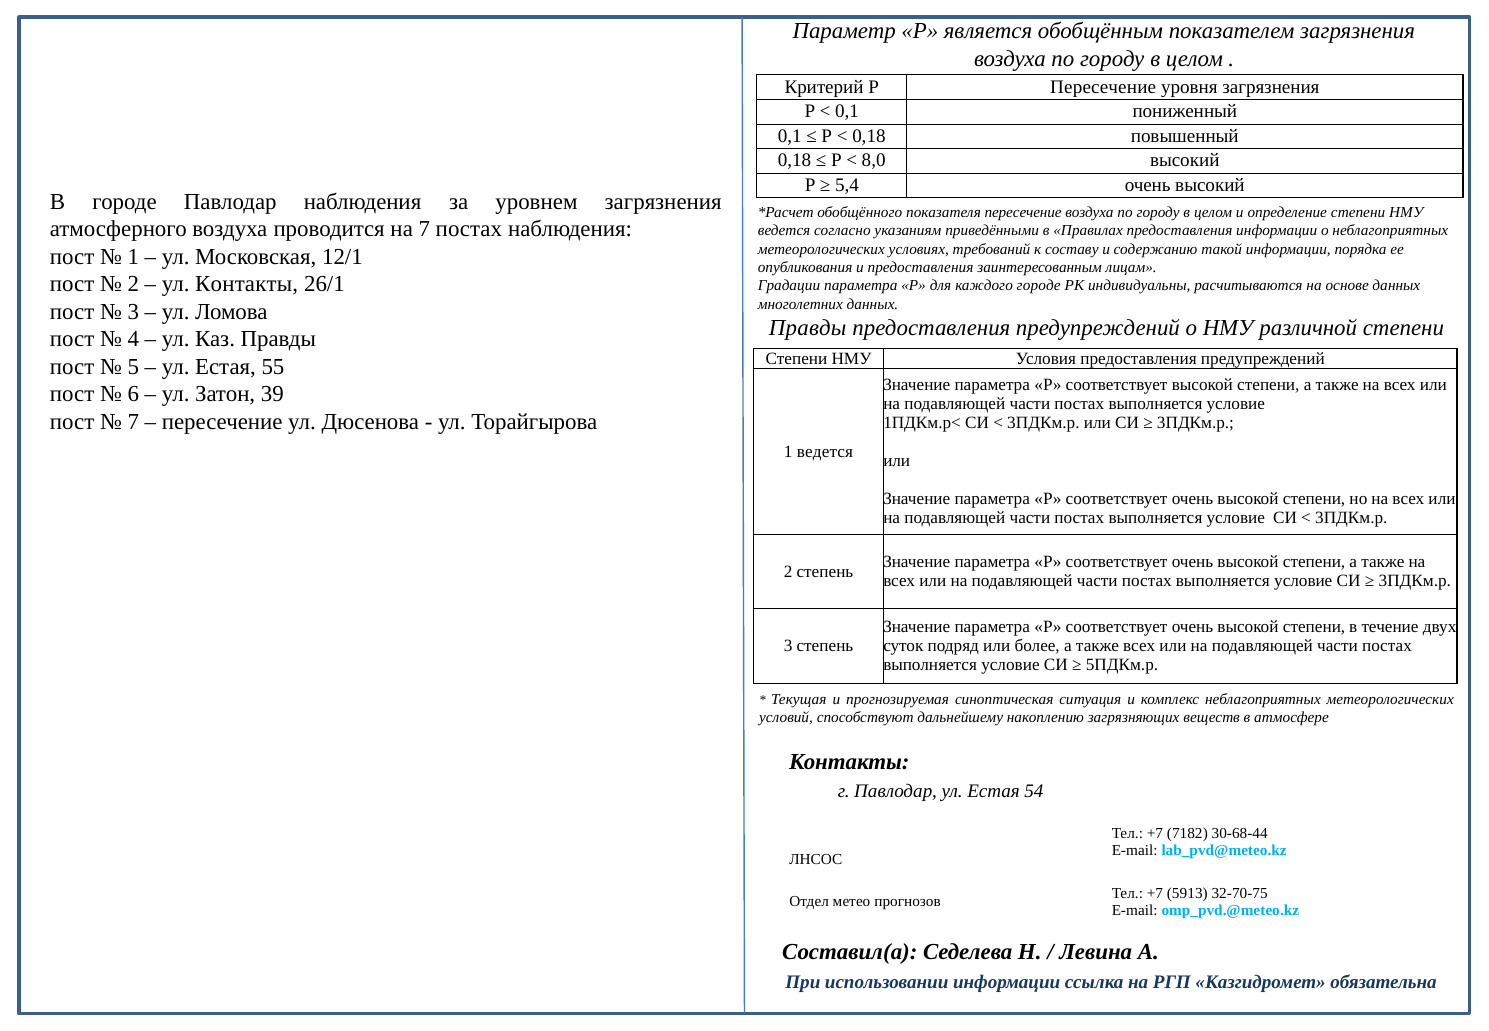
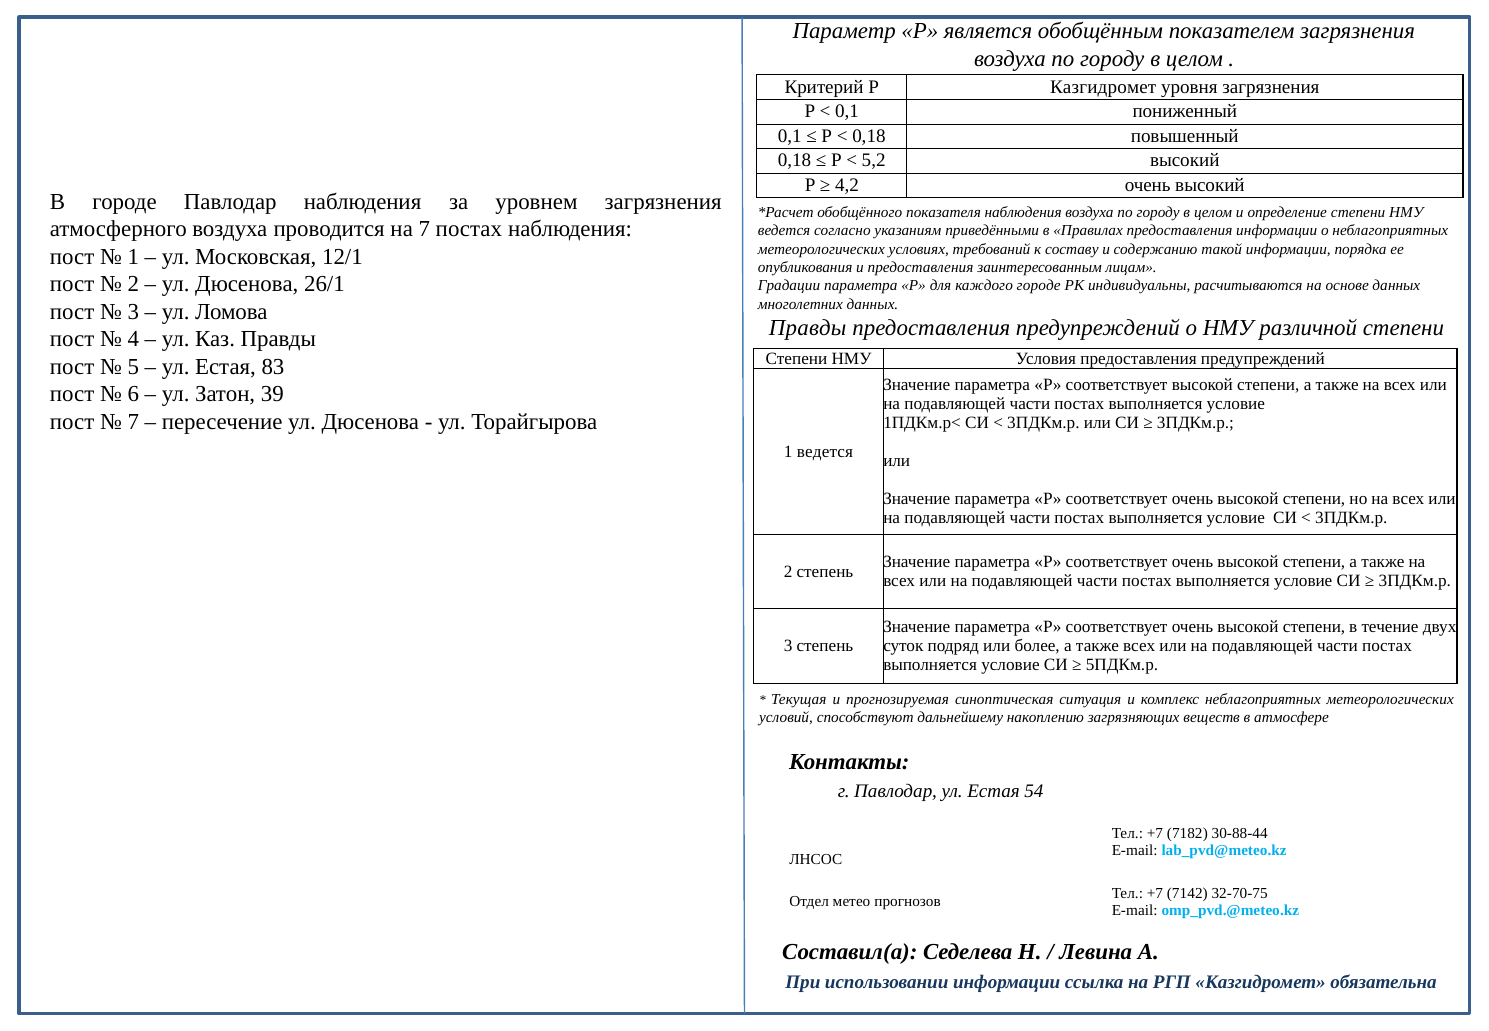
Р Пересечение: Пересечение -> Казгидромет
8,0: 8,0 -> 5,2
5,4: 5,4 -> 4,2
показателя пересечение: пересечение -> наблюдения
Контакты at (247, 284): Контакты -> Дюсенова
55: 55 -> 83
30-68-44: 30-68-44 -> 30-88-44
5913: 5913 -> 7142
